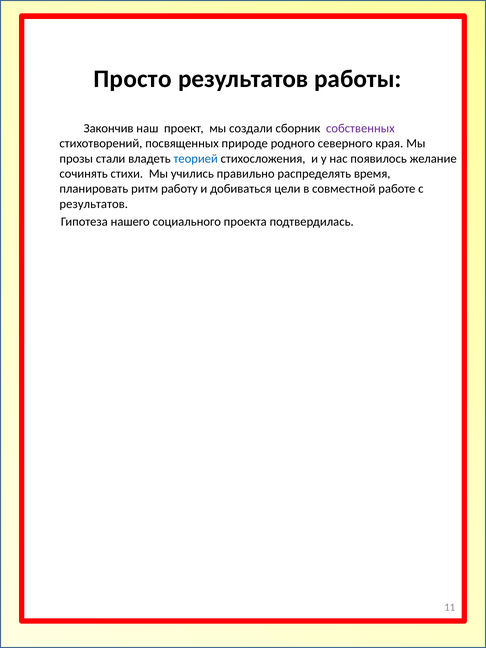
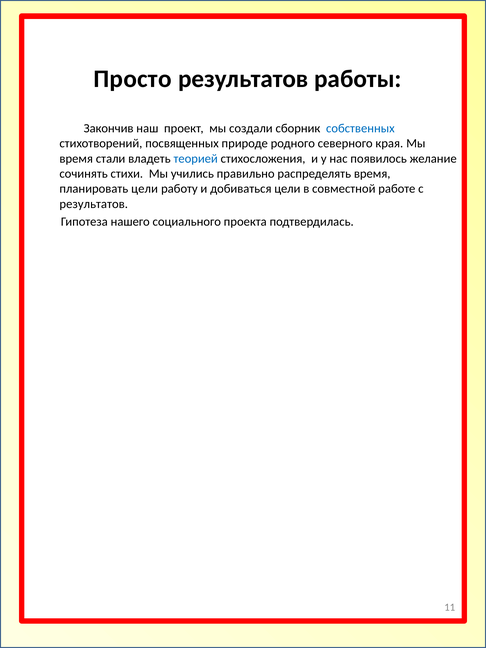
собственных colour: purple -> blue
прозы at (76, 159): прозы -> время
планировать ритм: ритм -> цели
